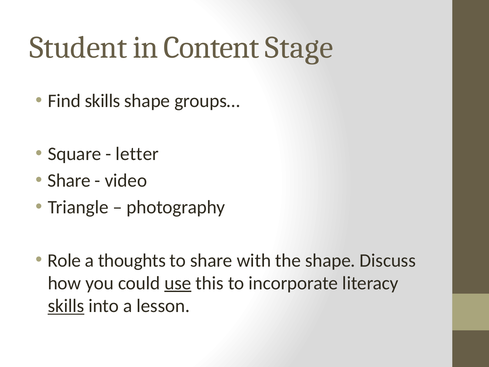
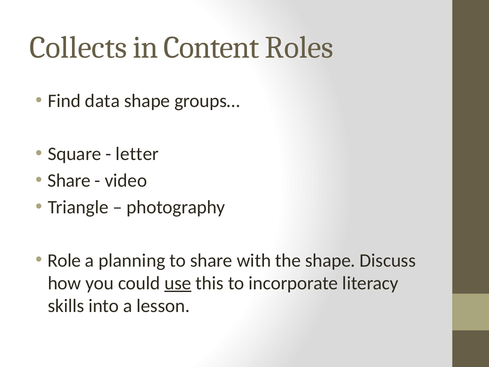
Student: Student -> Collects
Stage: Stage -> Roles
Find skills: skills -> data
thoughts: thoughts -> planning
skills at (66, 306) underline: present -> none
